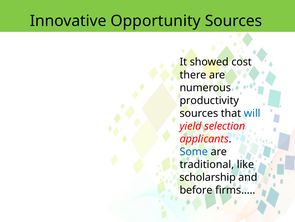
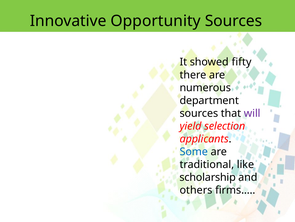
cost: cost -> fifty
productivity: productivity -> department
will colour: blue -> purple
before: before -> others
